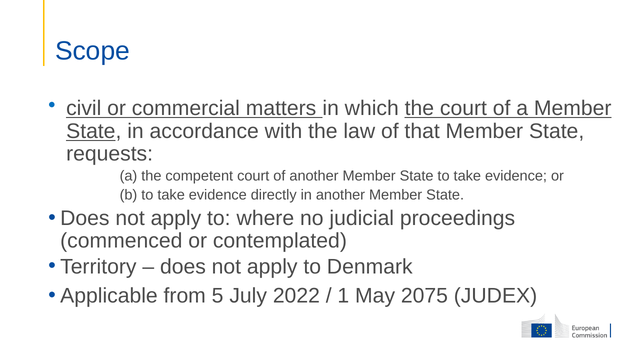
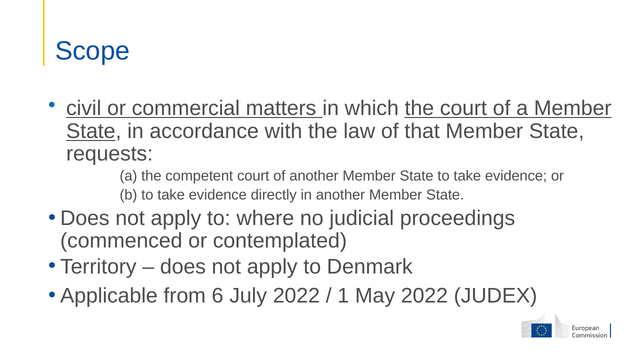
5: 5 -> 6
May 2075: 2075 -> 2022
